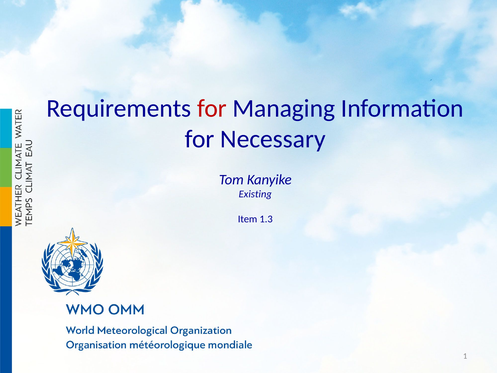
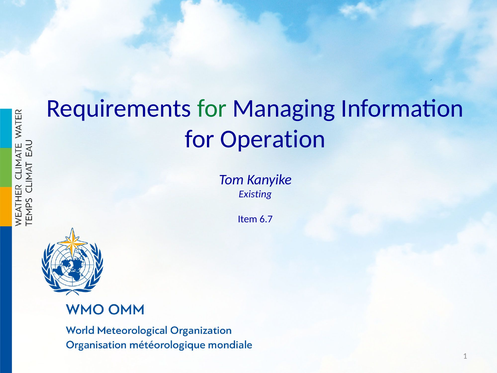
for at (212, 108) colour: red -> green
Necessary: Necessary -> Operation
1.3: 1.3 -> 6.7
